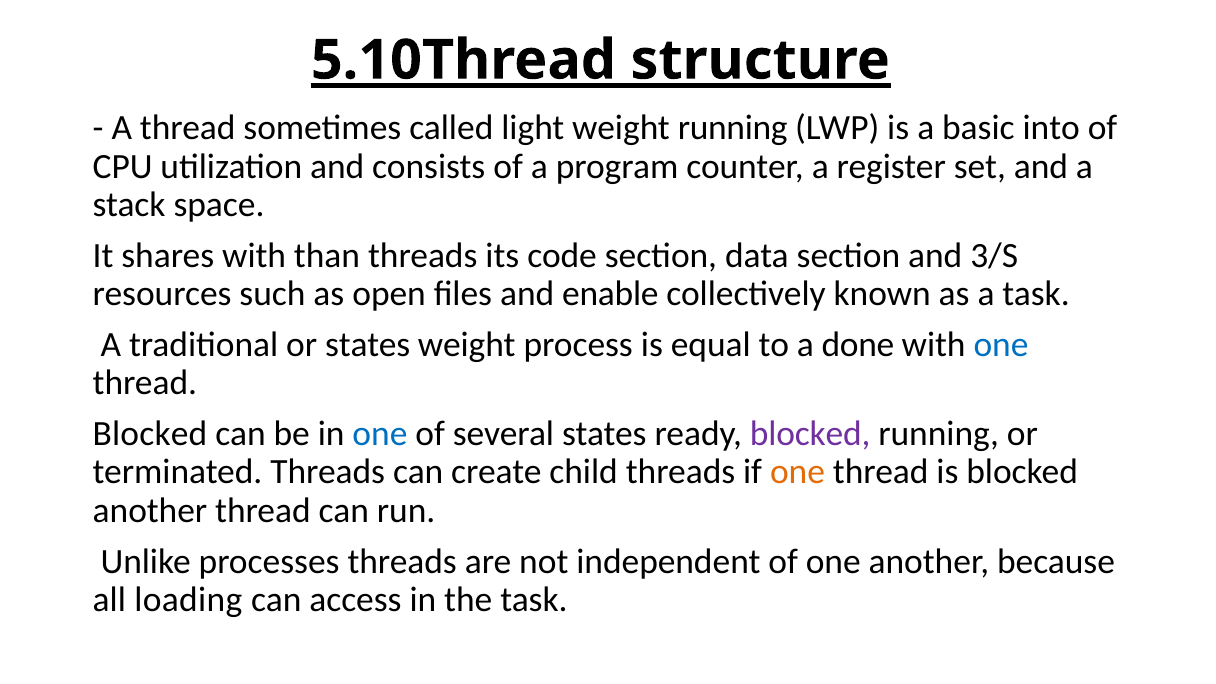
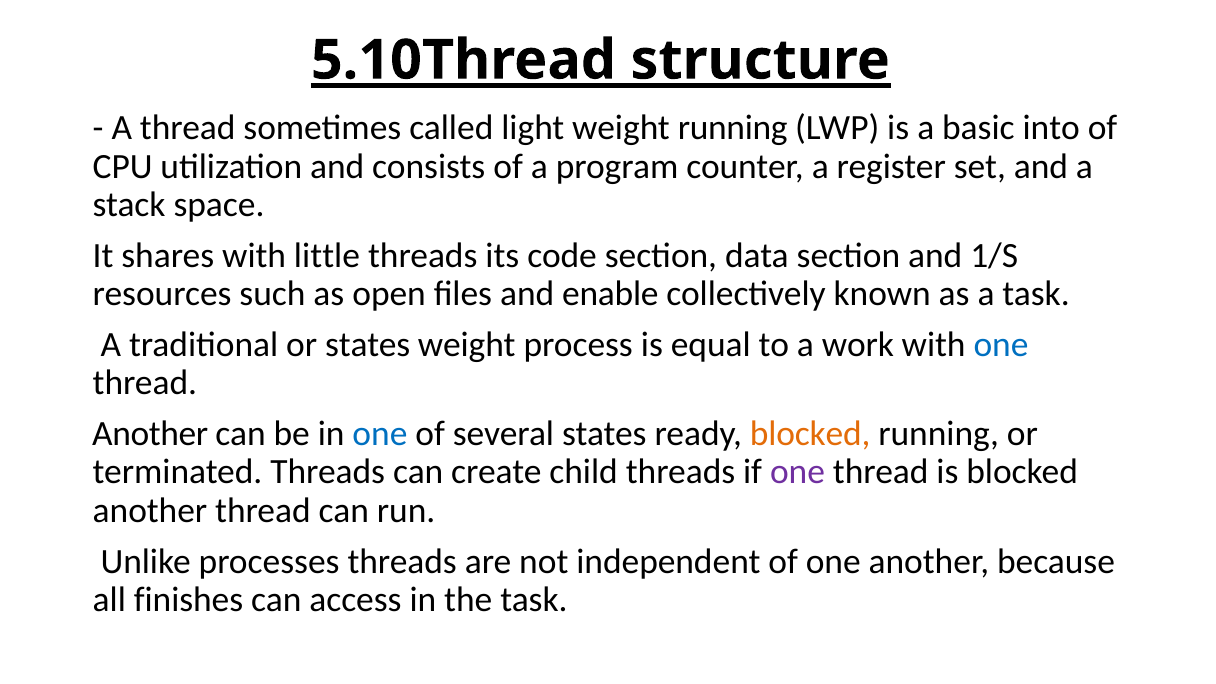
than: than -> little
3/S: 3/S -> 1/S
done: done -> work
Blocked at (150, 434): Blocked -> Another
blocked at (810, 434) colour: purple -> orange
one at (797, 472) colour: orange -> purple
loading: loading -> finishes
